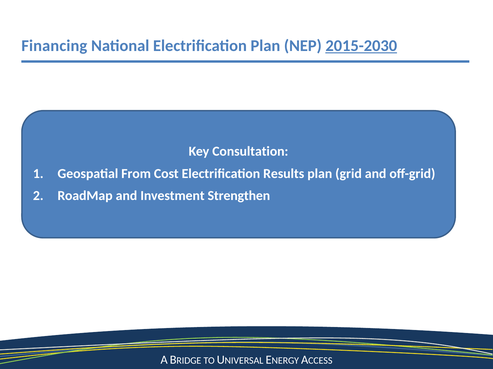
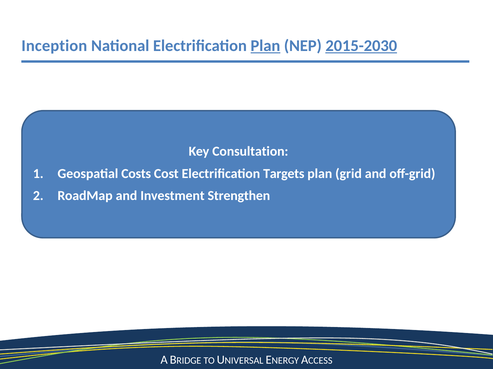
Financing: Financing -> Inception
Plan at (265, 46) underline: none -> present
From: From -> Costs
Results: Results -> Targets
